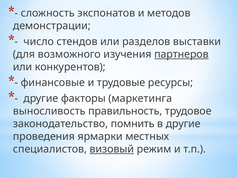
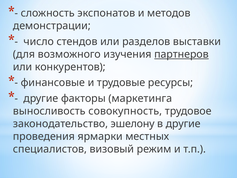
правильность: правильность -> совокупность
помнить: помнить -> эшелону
визовый underline: present -> none
